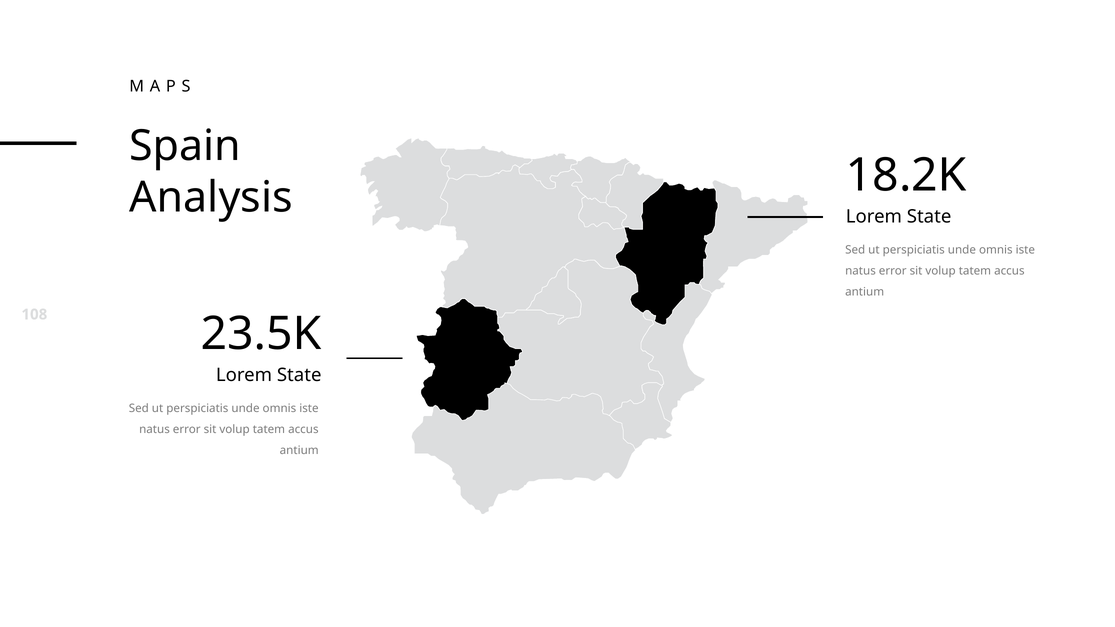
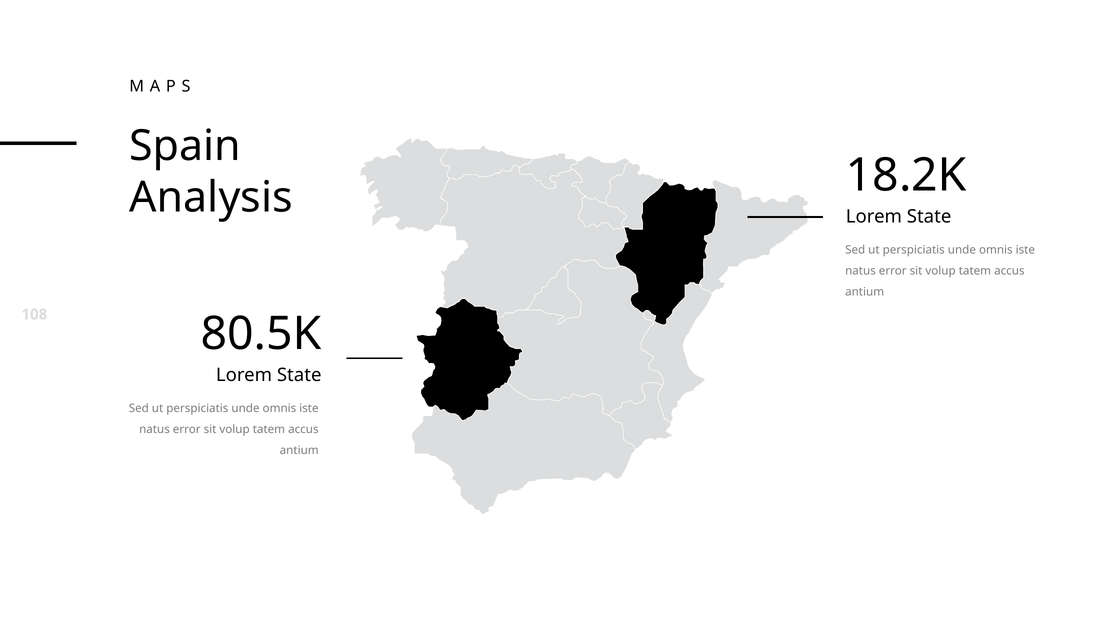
23.5K: 23.5K -> 80.5K
